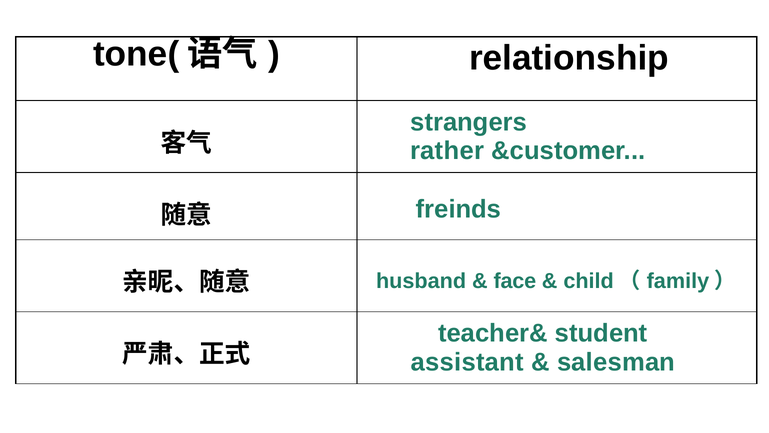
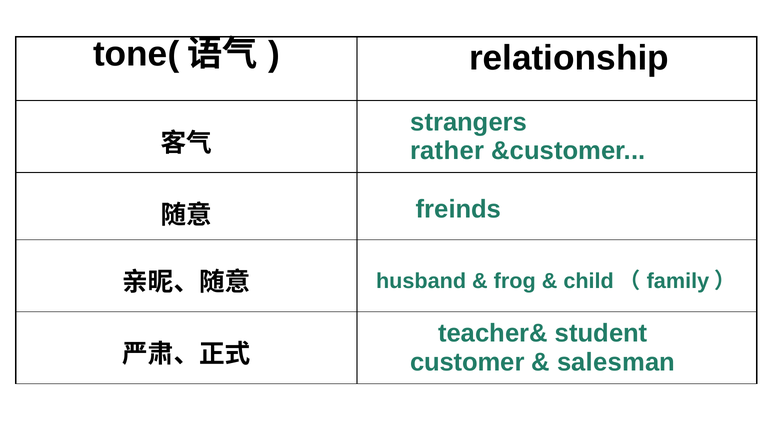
face: face -> frog
assistant: assistant -> customer
